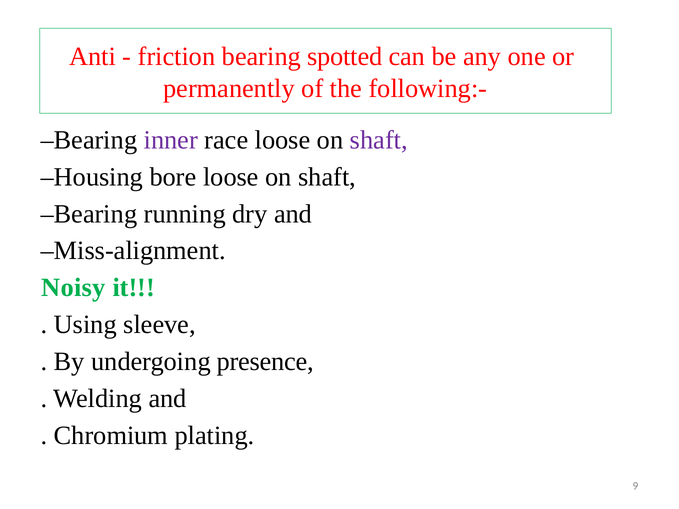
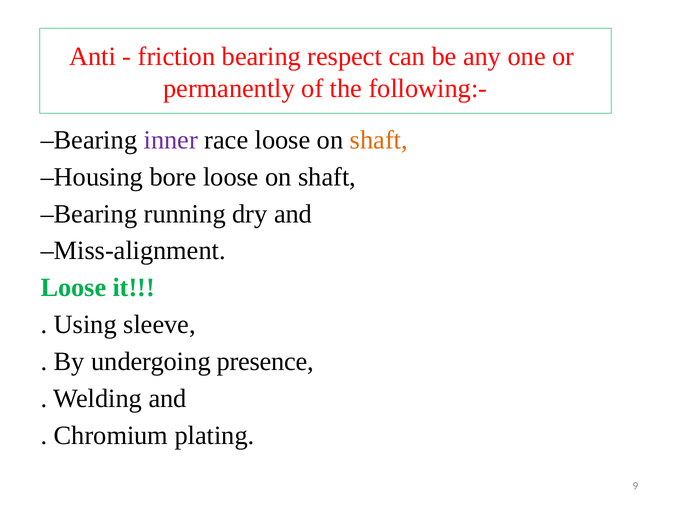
spotted: spotted -> respect
shaft at (379, 140) colour: purple -> orange
Noisy at (73, 288): Noisy -> Loose
